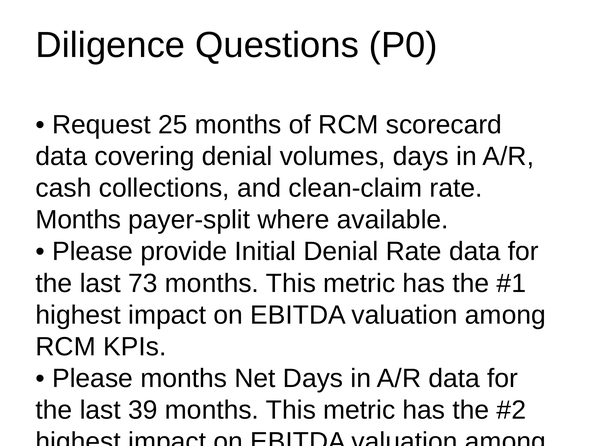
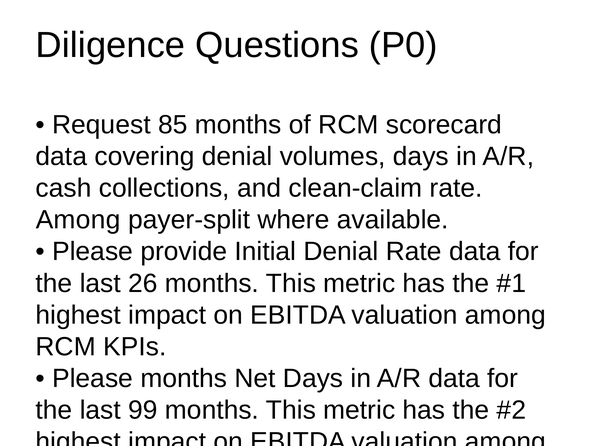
25: 25 -> 85
Months at (78, 220): Months -> Among
73: 73 -> 26
39: 39 -> 99
